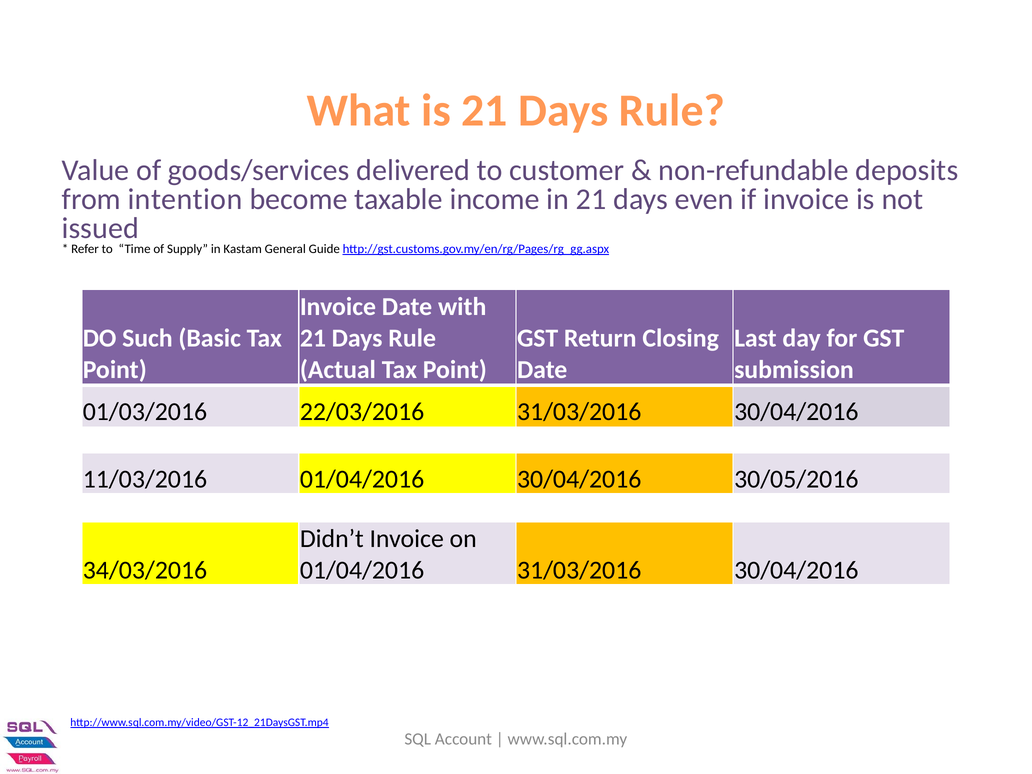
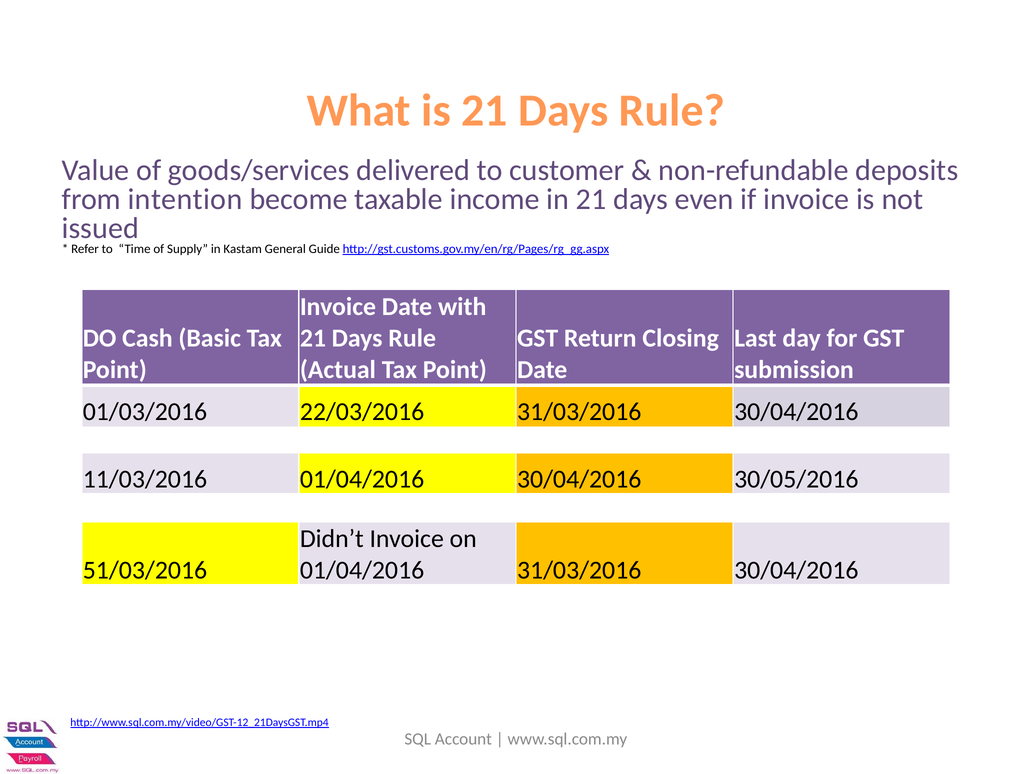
Such: Such -> Cash
34/03/2016: 34/03/2016 -> 51/03/2016
